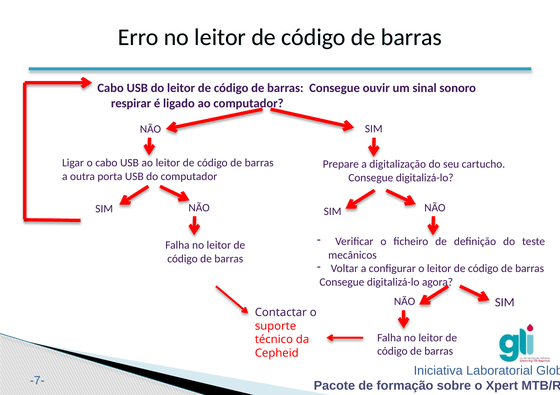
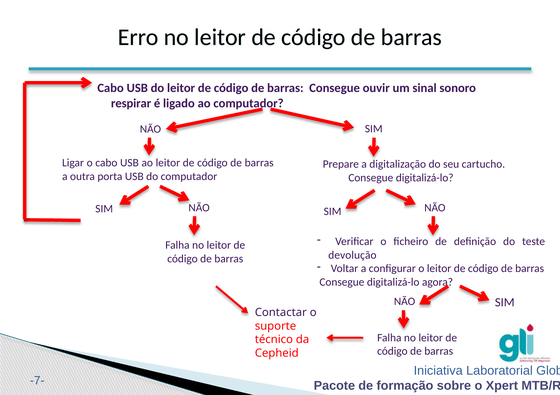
mecânicos: mecânicos -> devolução
